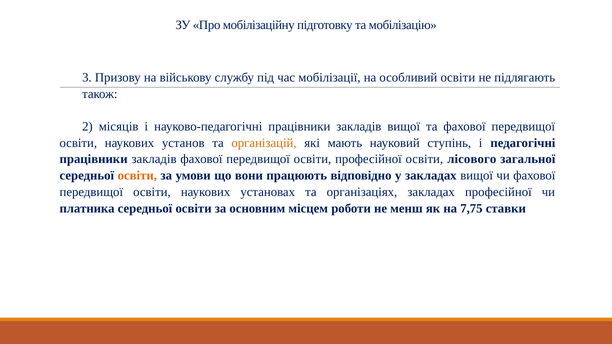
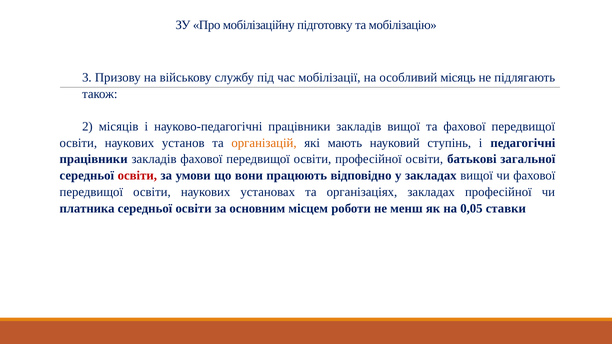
особливий освіти: освіти -> місяць
лісового: лісового -> батькові
освіти at (137, 176) colour: orange -> red
7,75: 7,75 -> 0,05
